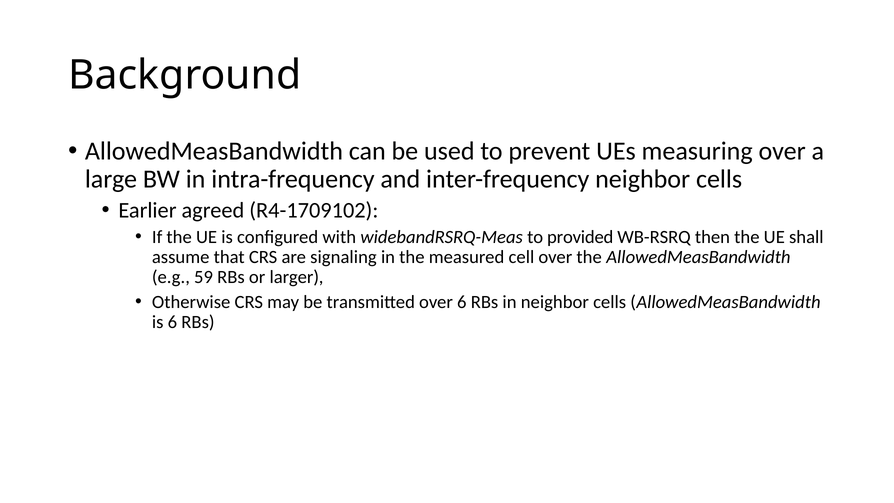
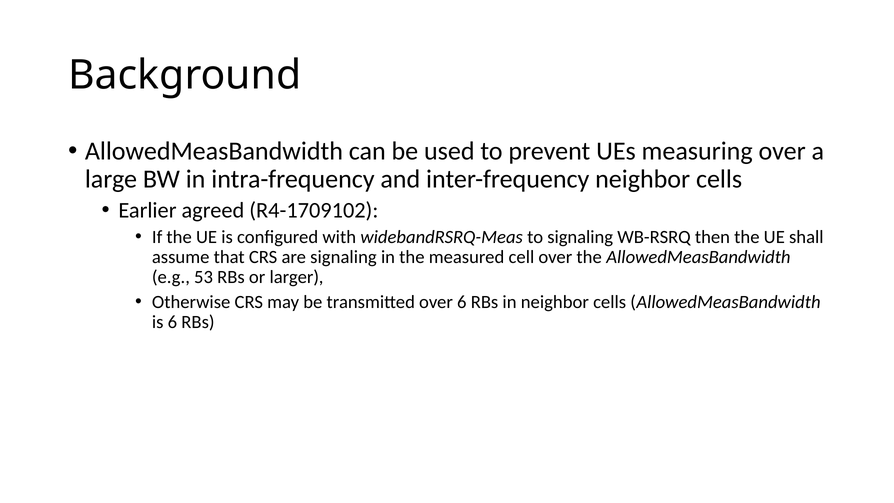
to provided: provided -> signaling
59: 59 -> 53
